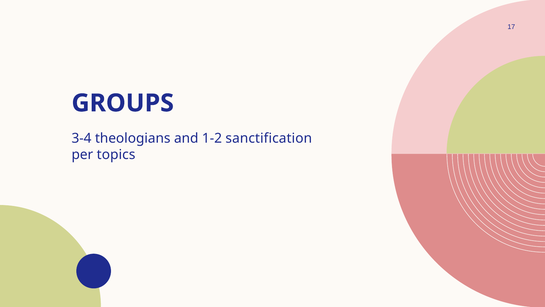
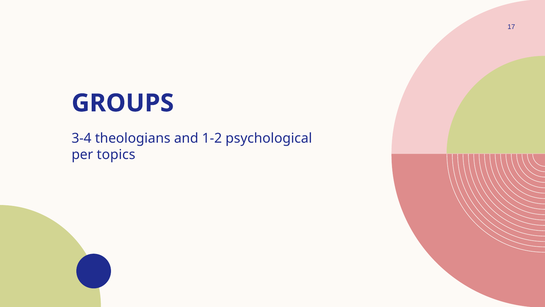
sanctification: sanctification -> psychological
